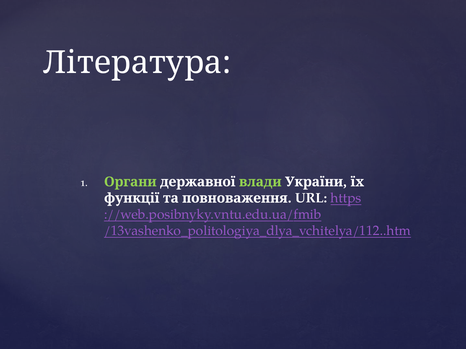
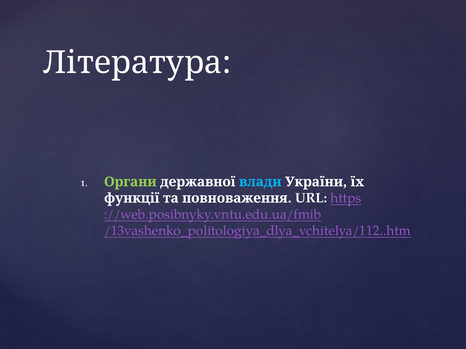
влади colour: light green -> light blue
